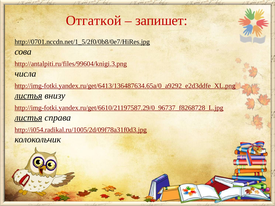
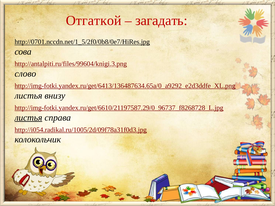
запишет: запишет -> загадать
числа: числа -> слово
листья at (28, 96) underline: present -> none
